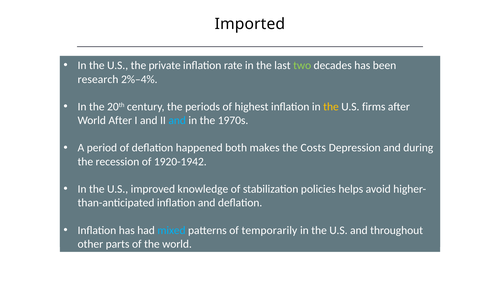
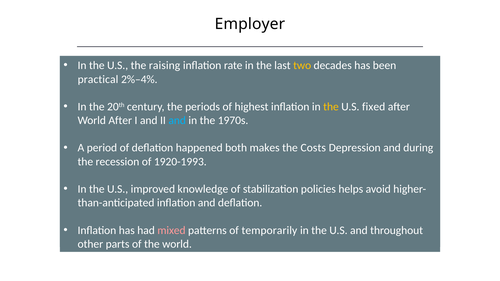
Imported: Imported -> Employer
private: private -> raising
two colour: light green -> yellow
research: research -> practical
firms: firms -> fixed
1920-1942: 1920-1942 -> 1920-1993
mixed colour: light blue -> pink
